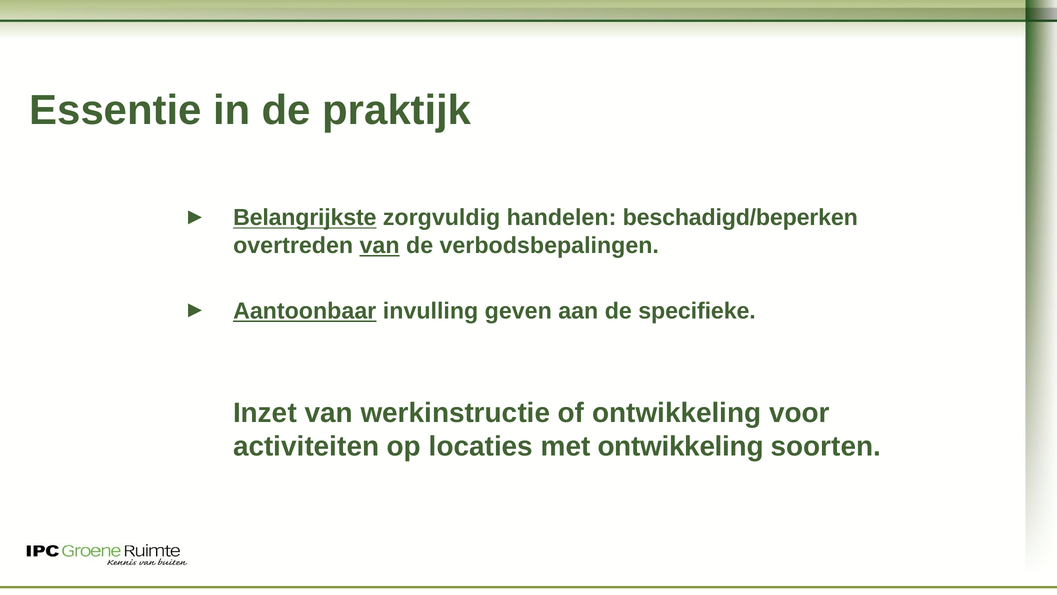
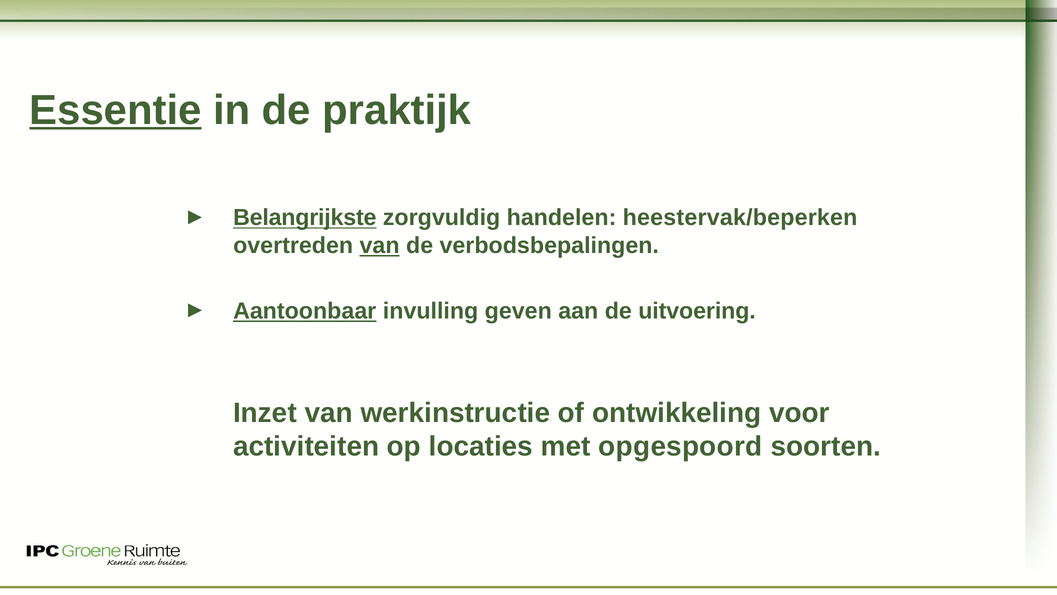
Essentie underline: none -> present
beschadigd/beperken: beschadigd/beperken -> heestervak/beperken
specifieke: specifieke -> uitvoering
met ontwikkeling: ontwikkeling -> opgespoord
